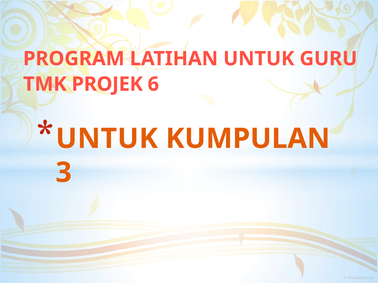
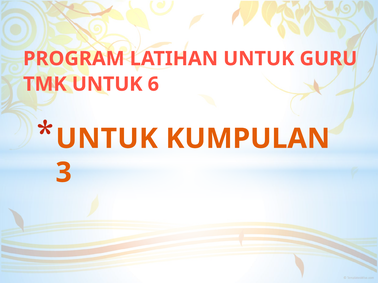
TMK PROJEK: PROJEK -> UNTUK
